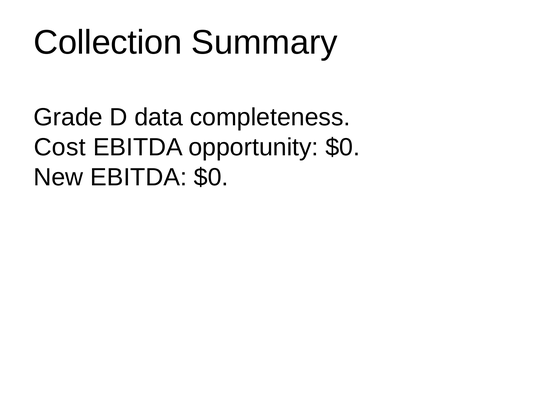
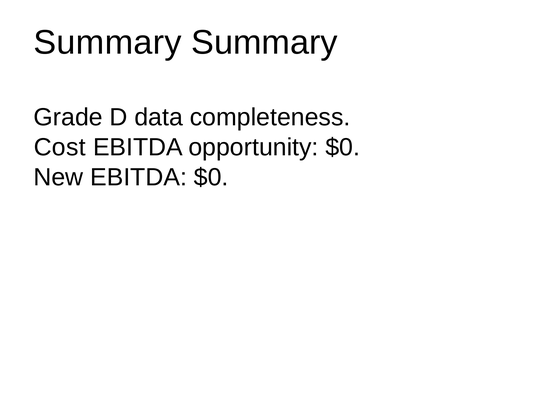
Collection at (108, 43): Collection -> Summary
